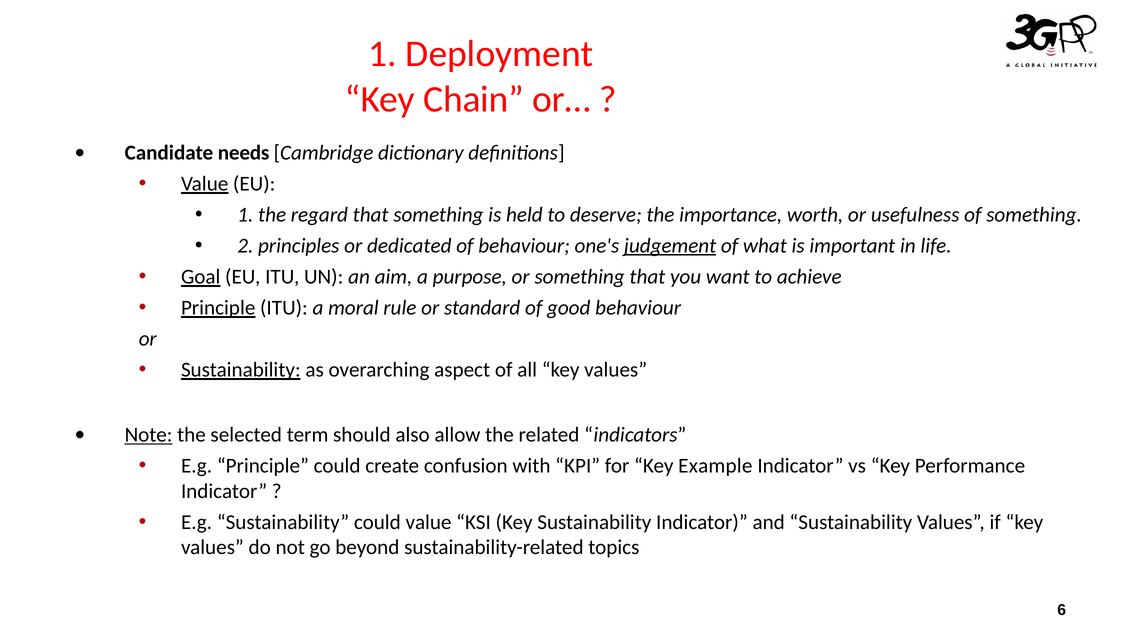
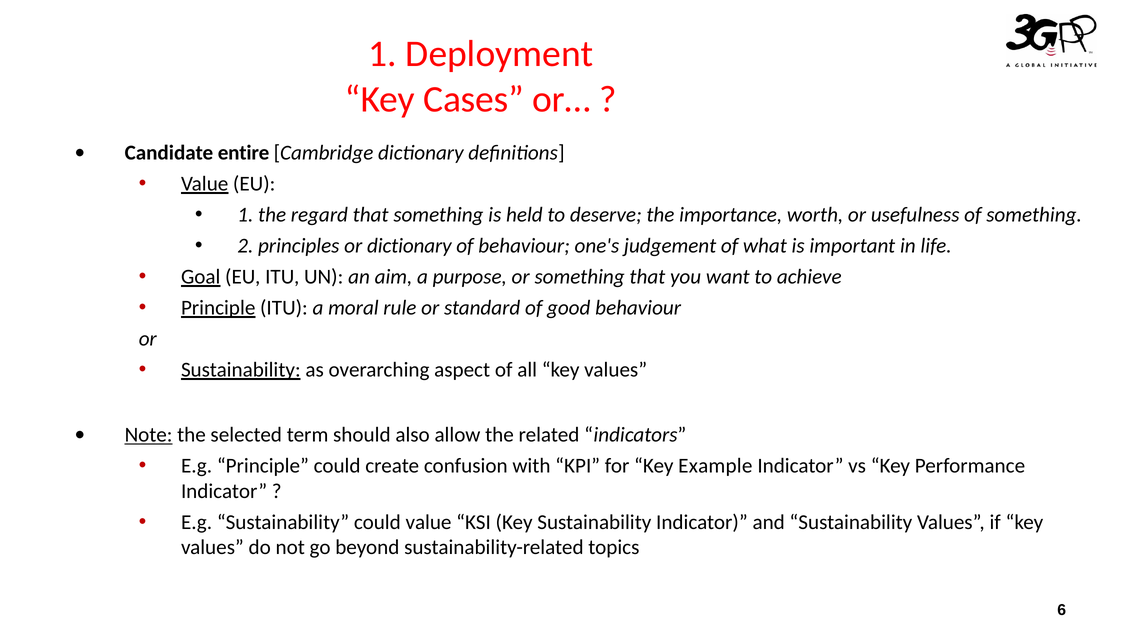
Chain: Chain -> Cases
needs: needs -> entire
or dedicated: dedicated -> dictionary
judgement underline: present -> none
